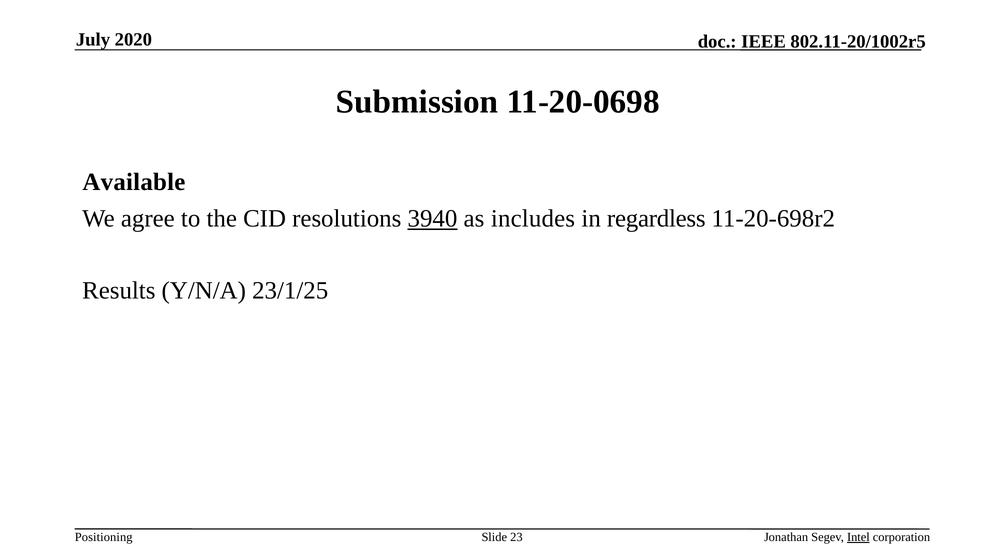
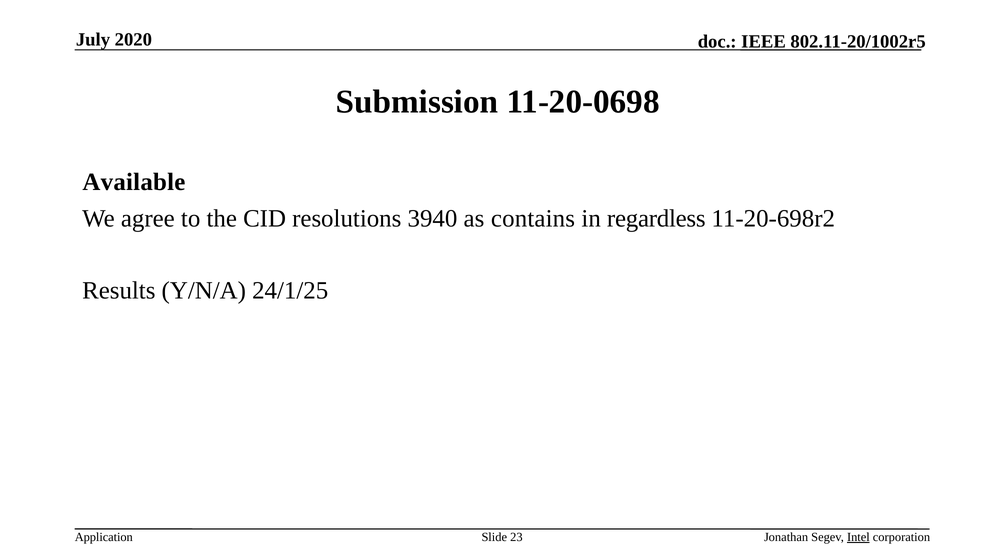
3940 underline: present -> none
includes: includes -> contains
23/1/25: 23/1/25 -> 24/1/25
Positioning: Positioning -> Application
